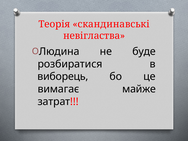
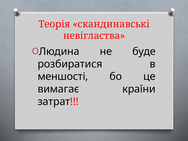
виборець: виборець -> меншості
майже: майже -> країни
